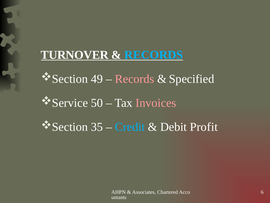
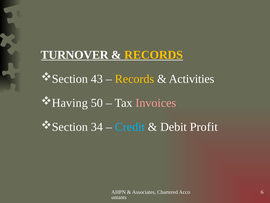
RECORDS at (154, 55) colour: light blue -> yellow
49: 49 -> 43
Records at (135, 79) colour: pink -> yellow
Specified: Specified -> Activities
Service: Service -> Having
35: 35 -> 34
